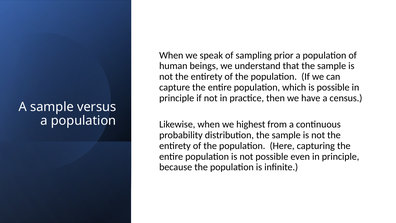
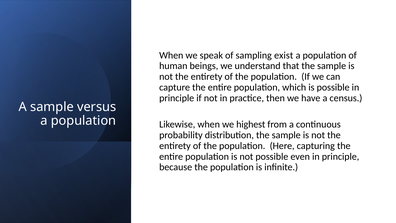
prior: prior -> exist
